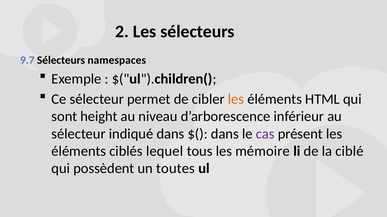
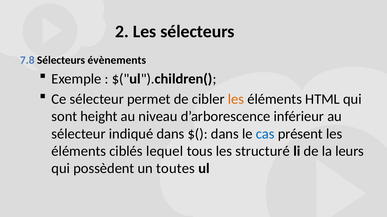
9.7: 9.7 -> 7.8
namespaces: namespaces -> évènements
cas colour: purple -> blue
mémoire: mémoire -> structuré
ciblé: ciblé -> leurs
